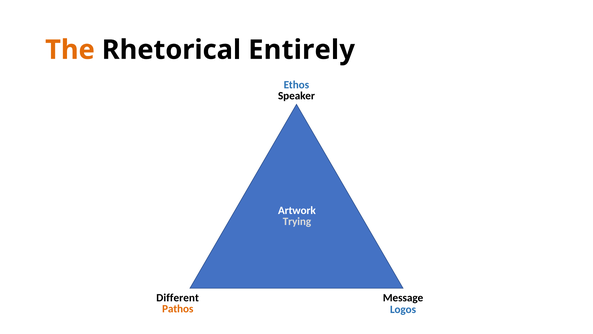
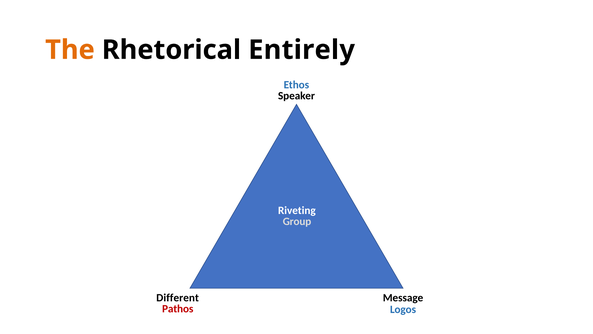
Artwork: Artwork -> Riveting
Trying: Trying -> Group
Pathos colour: orange -> red
